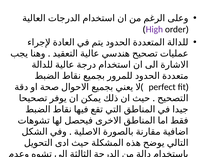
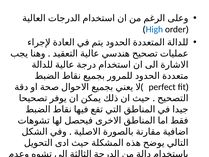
High colour: purple -> blue
